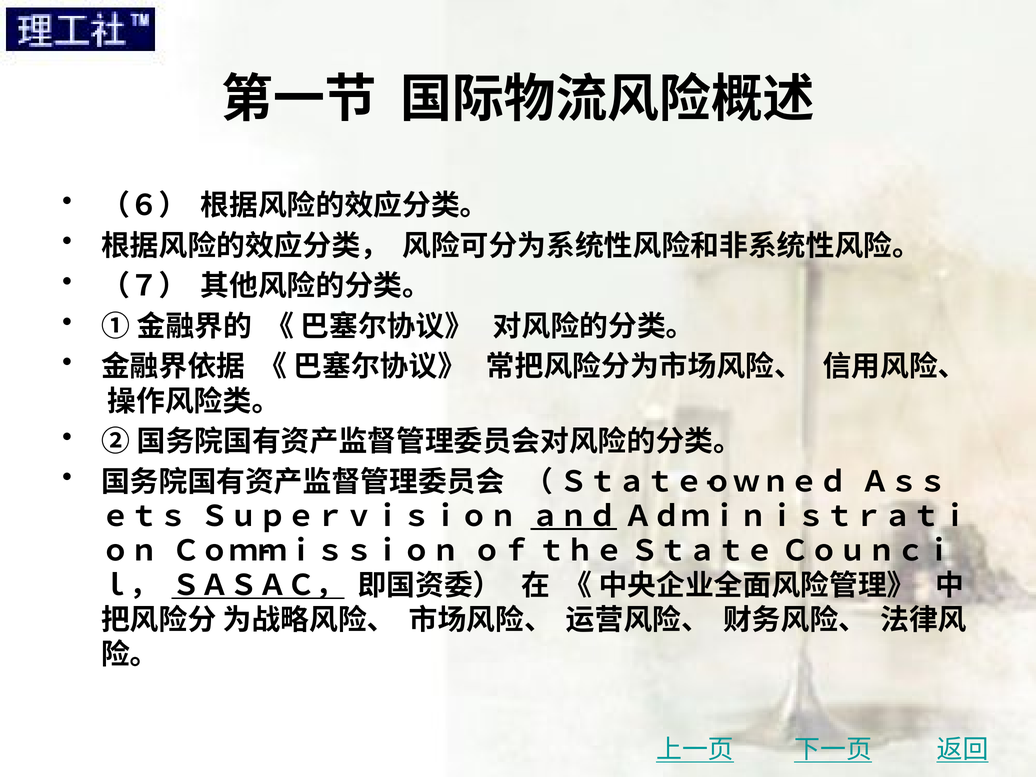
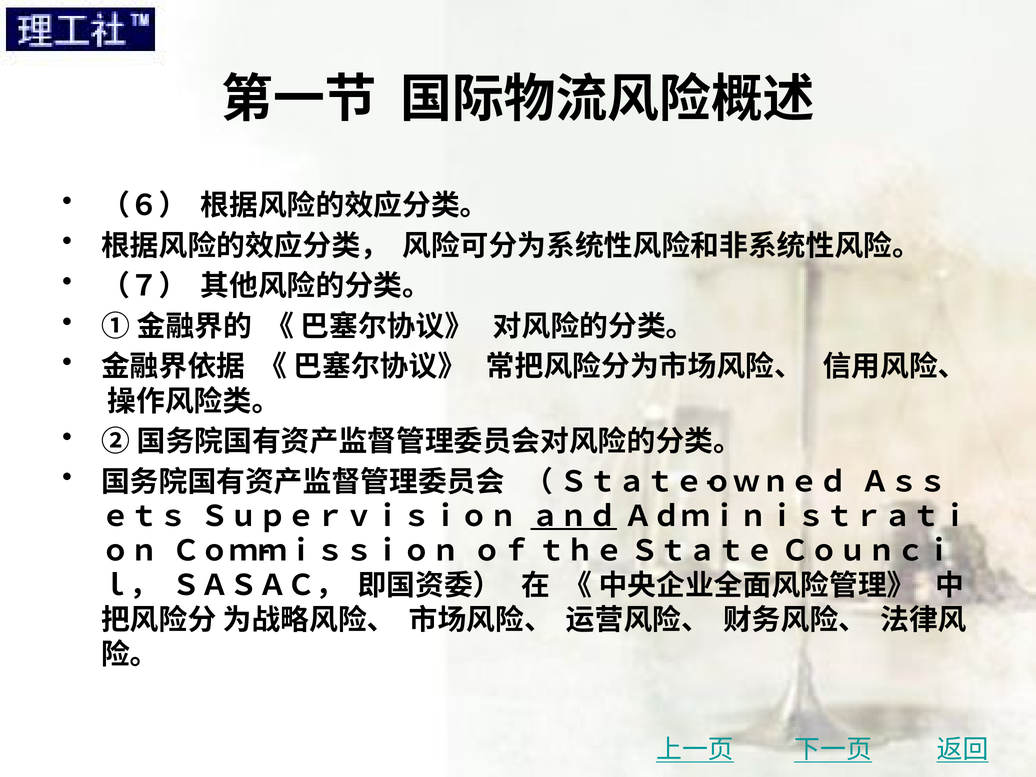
ＳＡＳＡＣ， underline: present -> none
